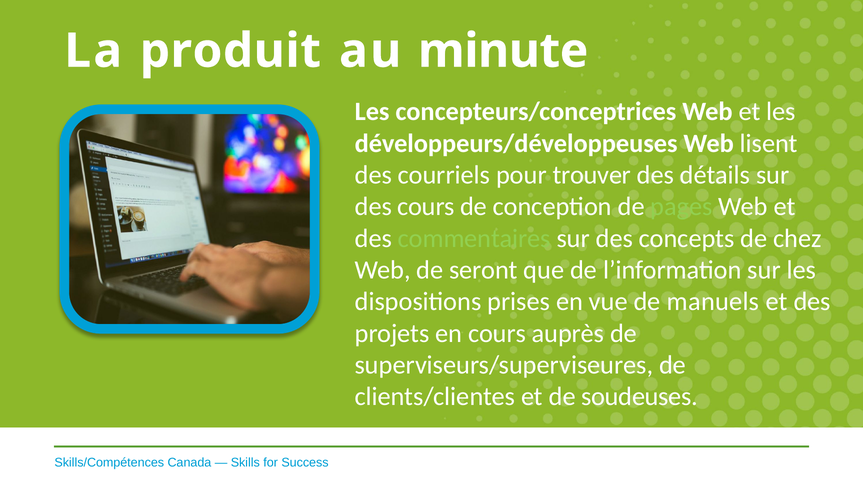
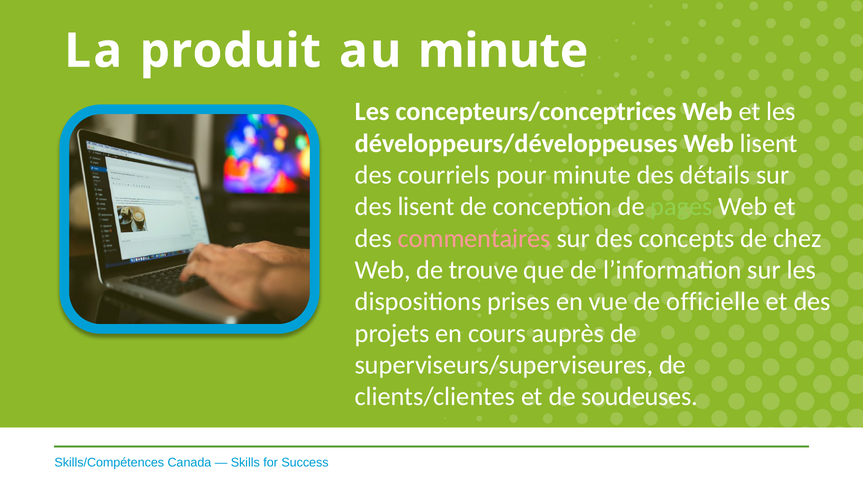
pour trouver: trouver -> minute
des cours: cours -> lisent
commentaires colour: light green -> pink
seront: seront -> trouve
manuels: manuels -> officielle
